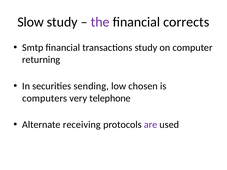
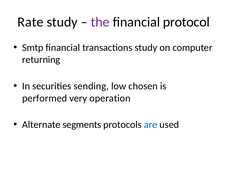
Slow: Slow -> Rate
corrects: corrects -> protocol
computers: computers -> performed
telephone: telephone -> operation
receiving: receiving -> segments
are colour: purple -> blue
